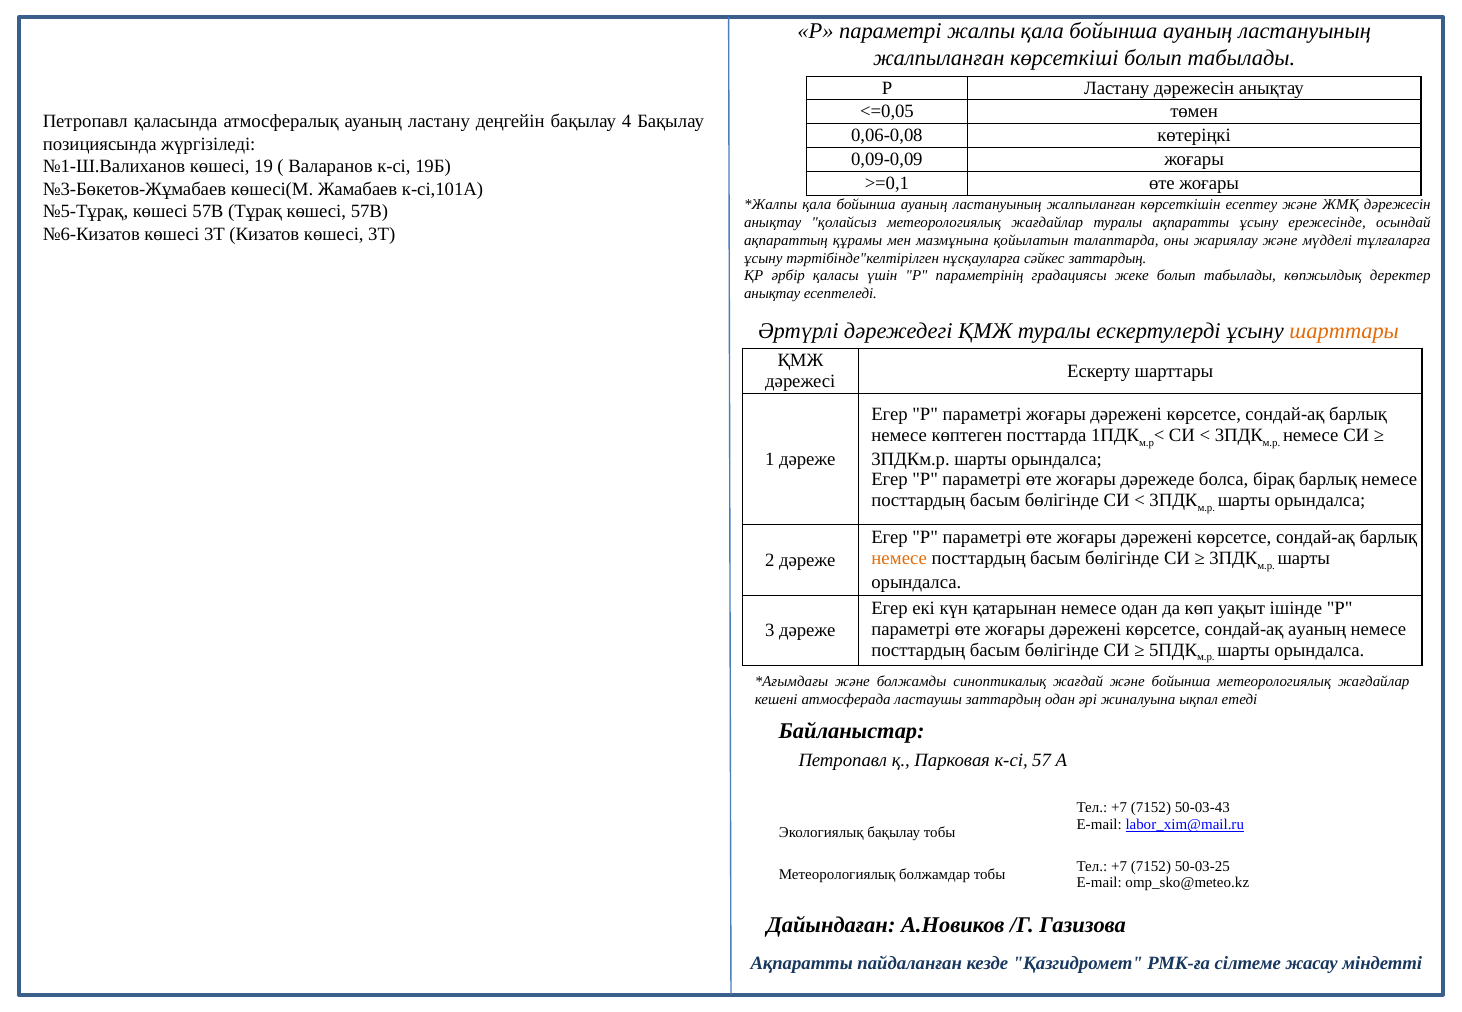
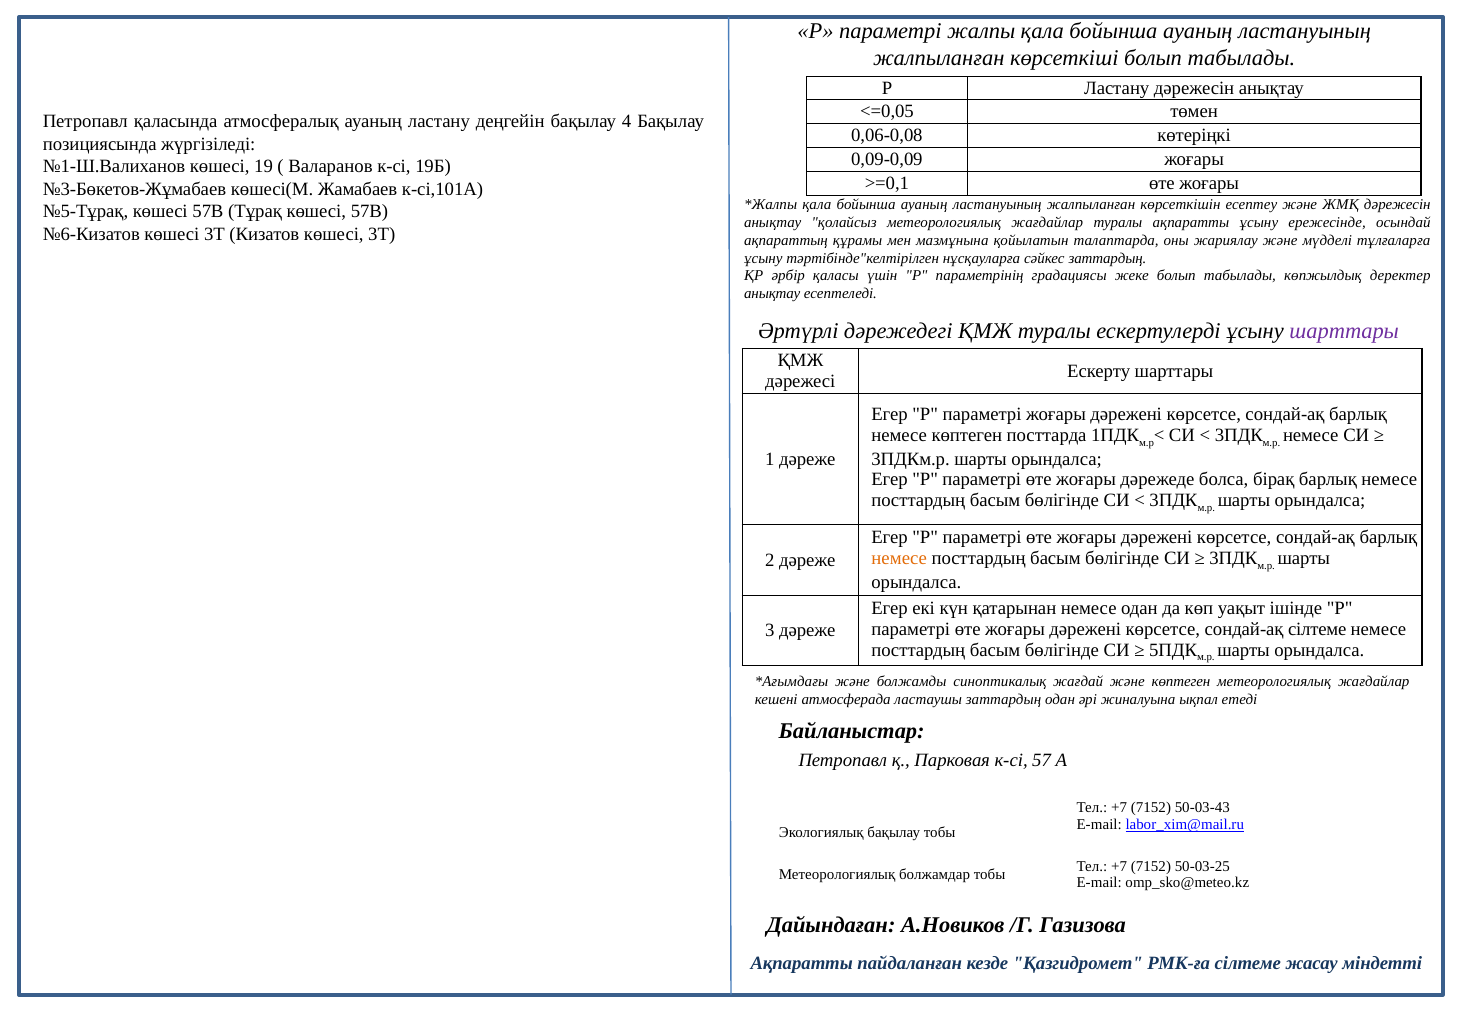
шарттары at (1344, 331) colour: orange -> purple
сондай-ақ ауаның: ауаның -> сілтеме
және бойынша: бойынша -> көптеген
